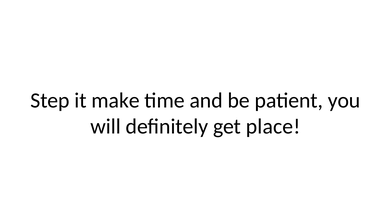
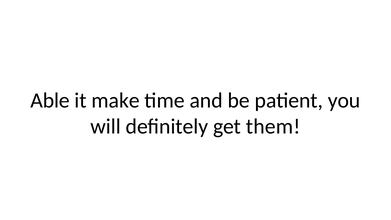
Step: Step -> Able
place: place -> them
